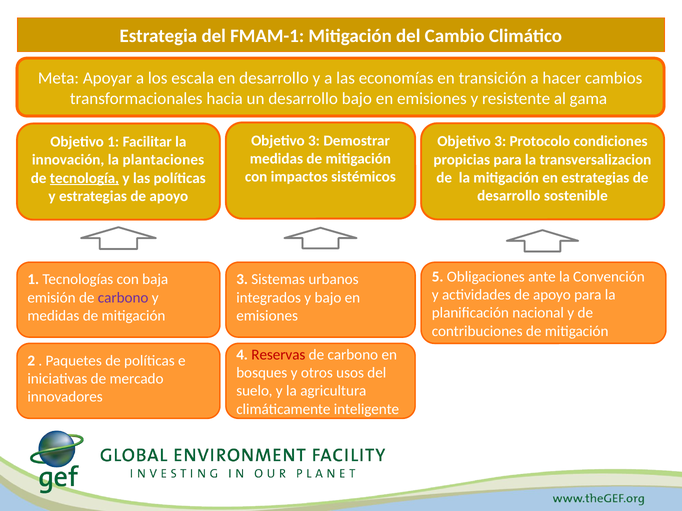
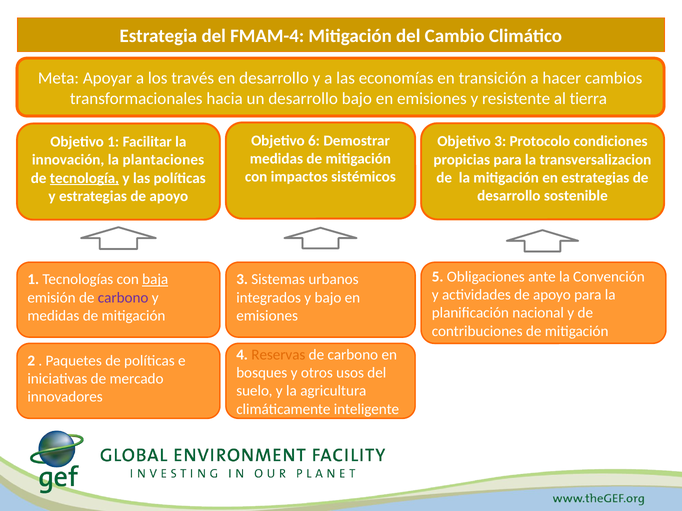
FMAM-1: FMAM-1 -> FMAM-4
escala: escala -> través
gama: gama -> tierra
3 at (314, 141): 3 -> 6
baja underline: none -> present
Reservas colour: red -> orange
